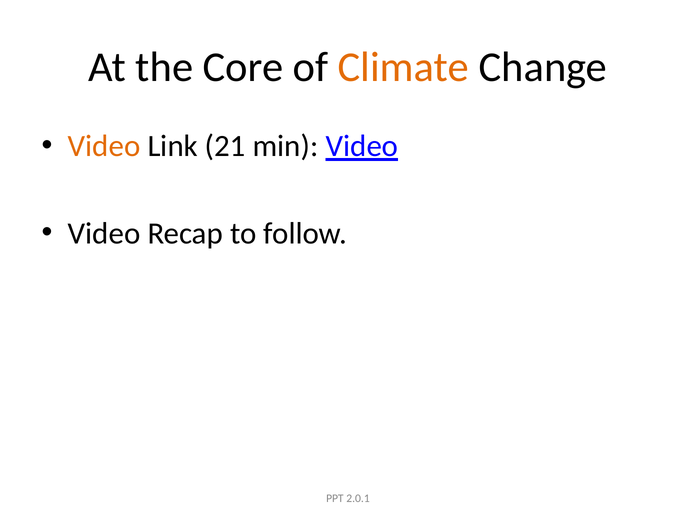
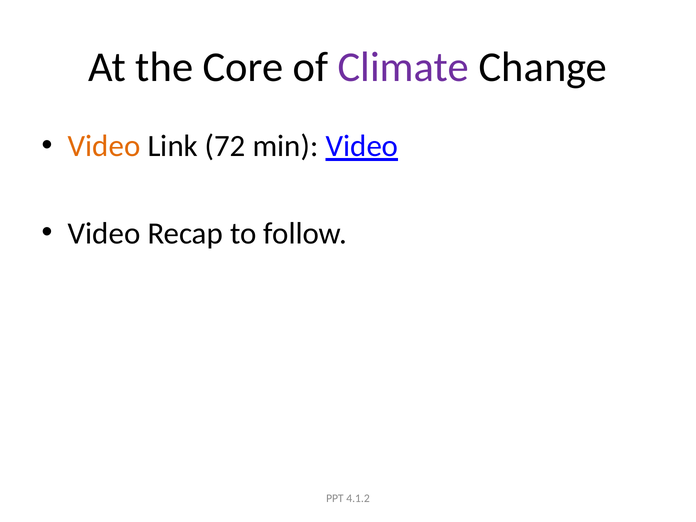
Climate colour: orange -> purple
21: 21 -> 72
2.0.1: 2.0.1 -> 4.1.2
